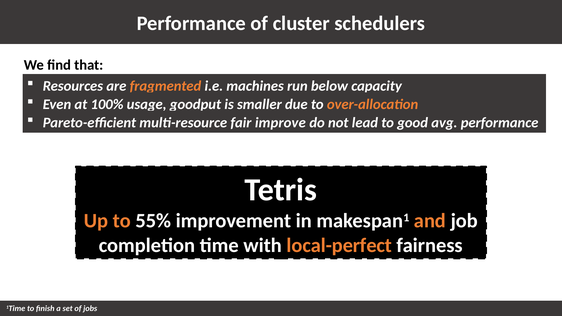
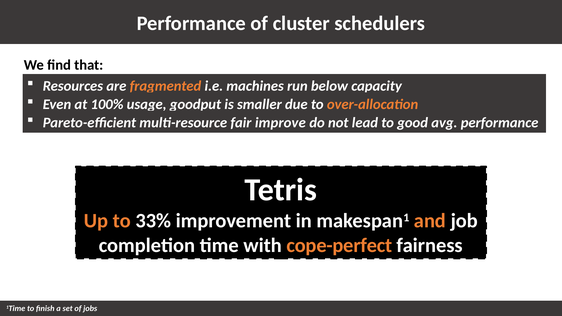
55%: 55% -> 33%
local-perfect: local-perfect -> cope-perfect
